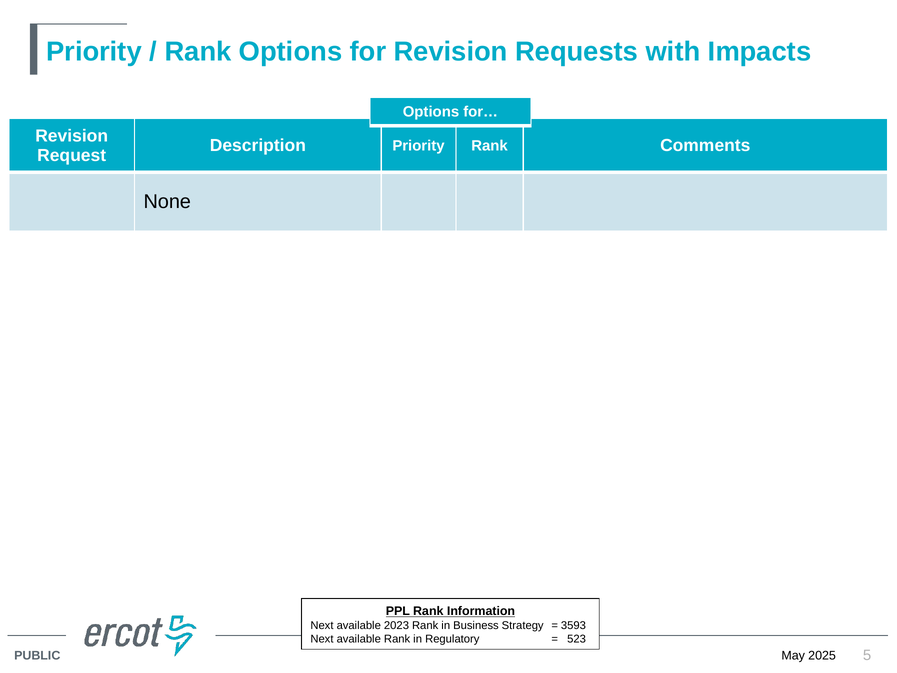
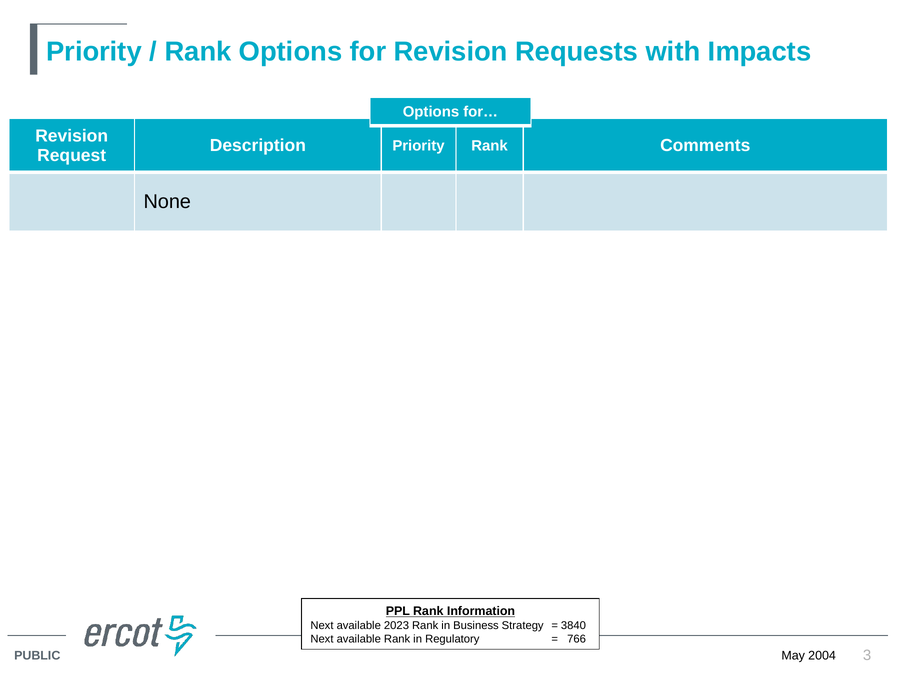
3593: 3593 -> 3840
523: 523 -> 766
2025: 2025 -> 2004
5: 5 -> 3
